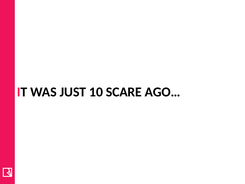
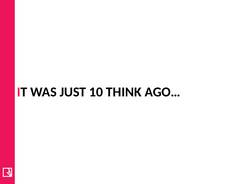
SCARE: SCARE -> THINK
